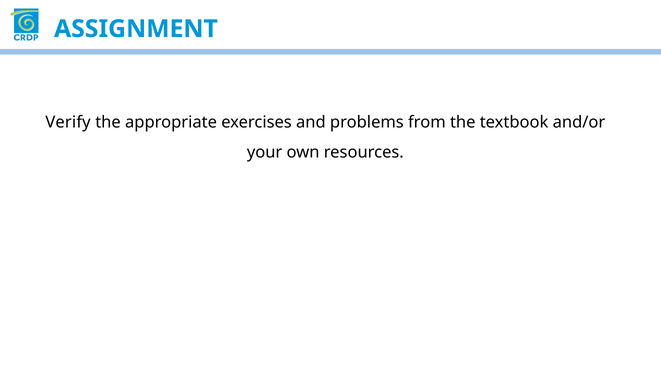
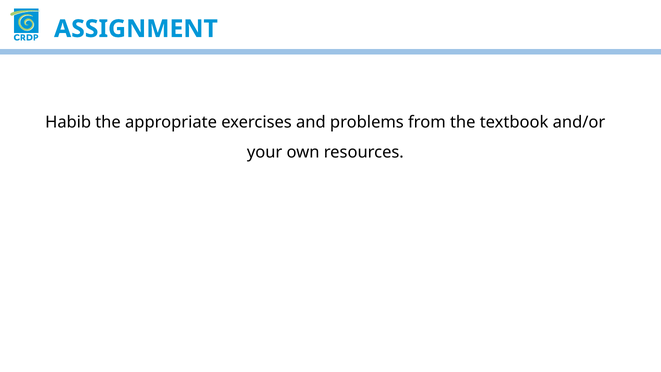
Verify: Verify -> Habib
